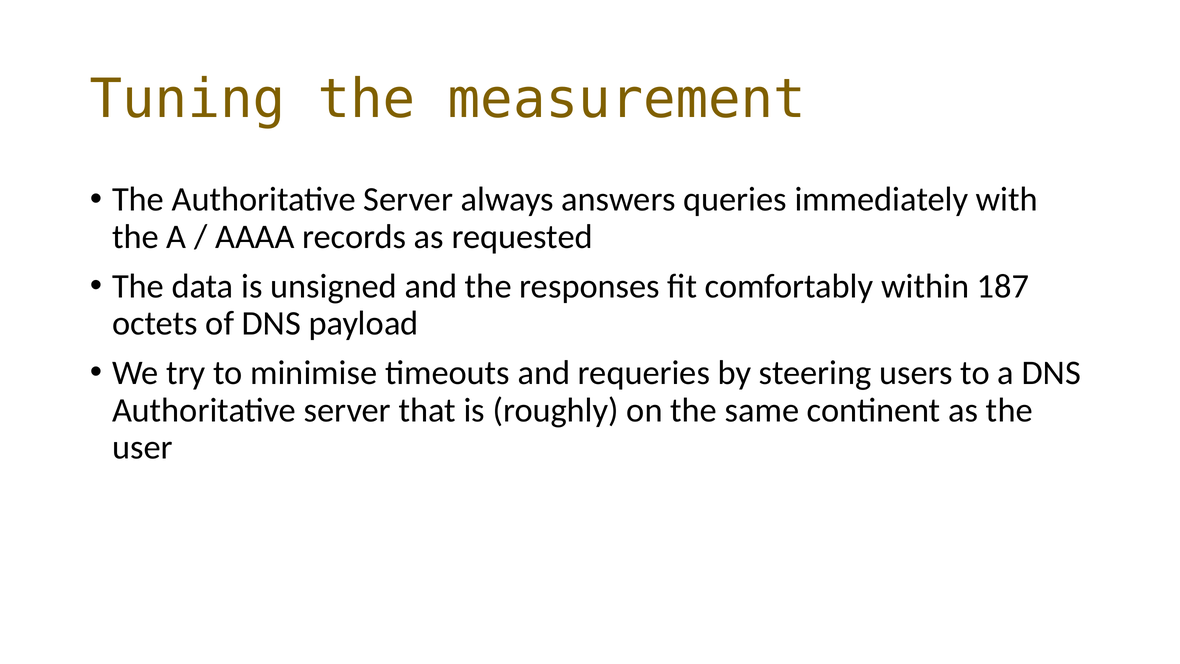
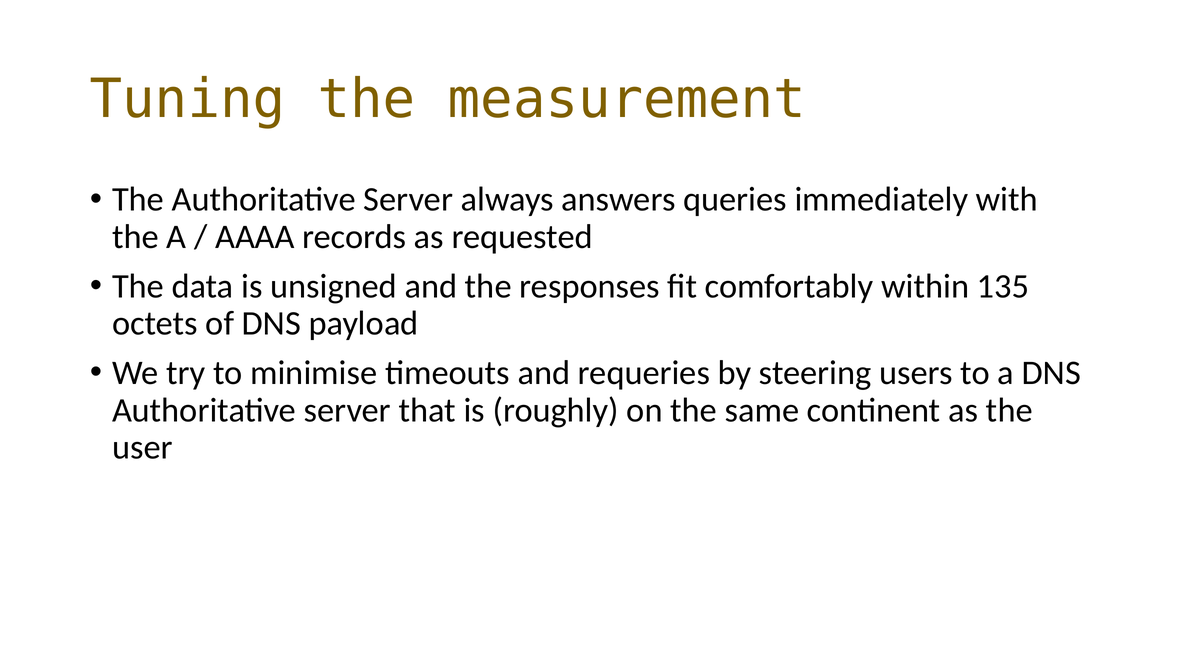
187: 187 -> 135
